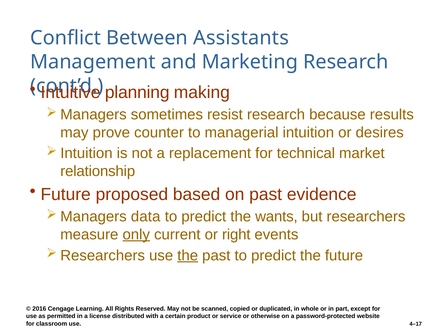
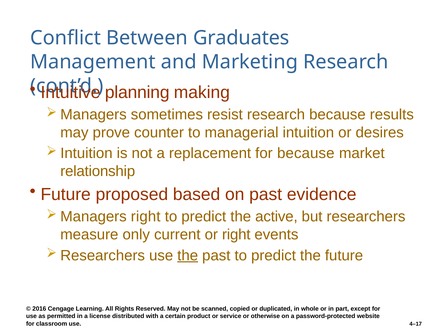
Assistants: Assistants -> Graduates
for technical: technical -> because
data at (146, 217): data -> right
wants: wants -> active
only underline: present -> none
